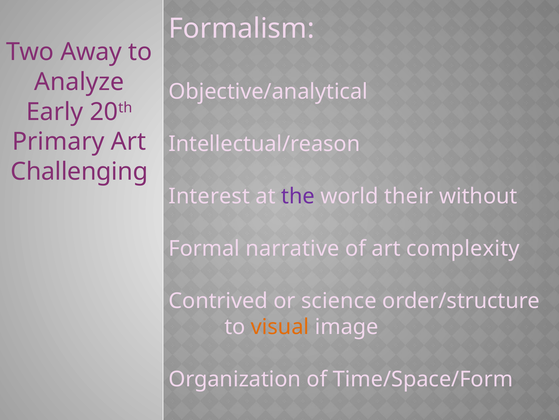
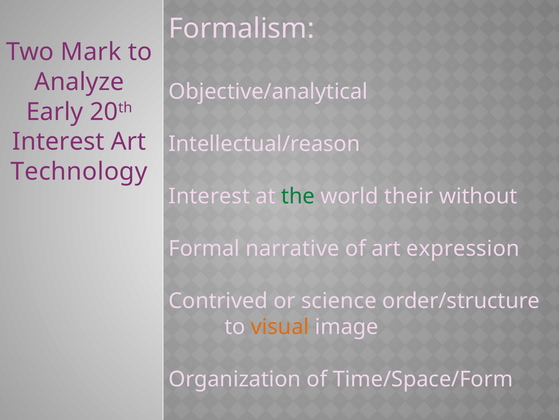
Away: Away -> Mark
Primary at (58, 141): Primary -> Interest
Challenging: Challenging -> Technology
the colour: purple -> green
complexity: complexity -> expression
